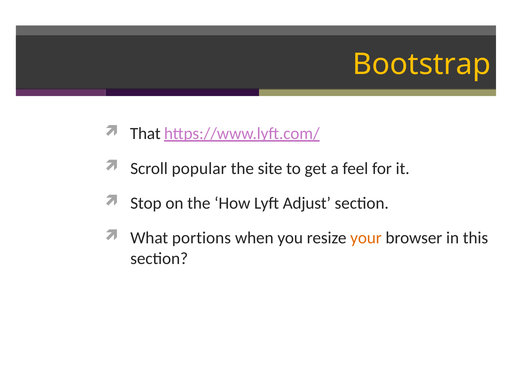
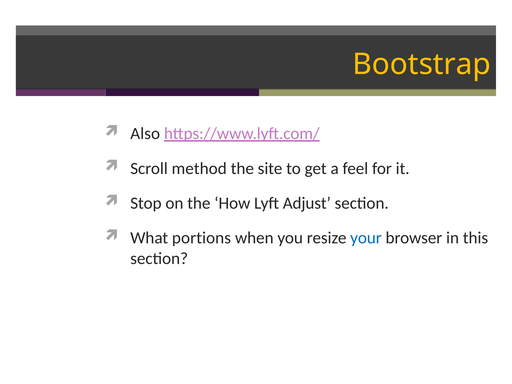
That: That -> Also
popular: popular -> method
your colour: orange -> blue
